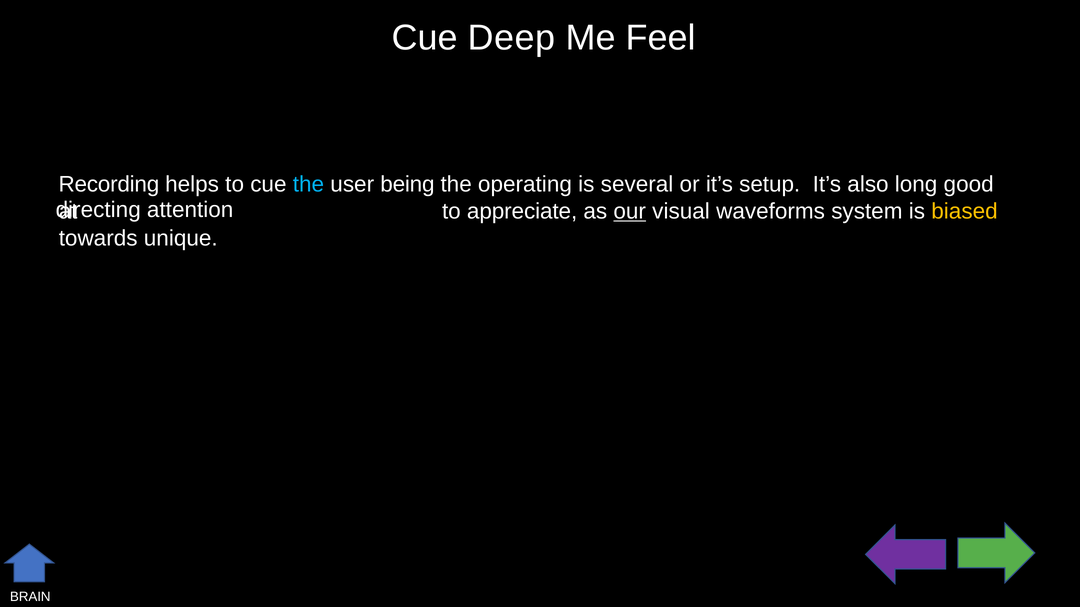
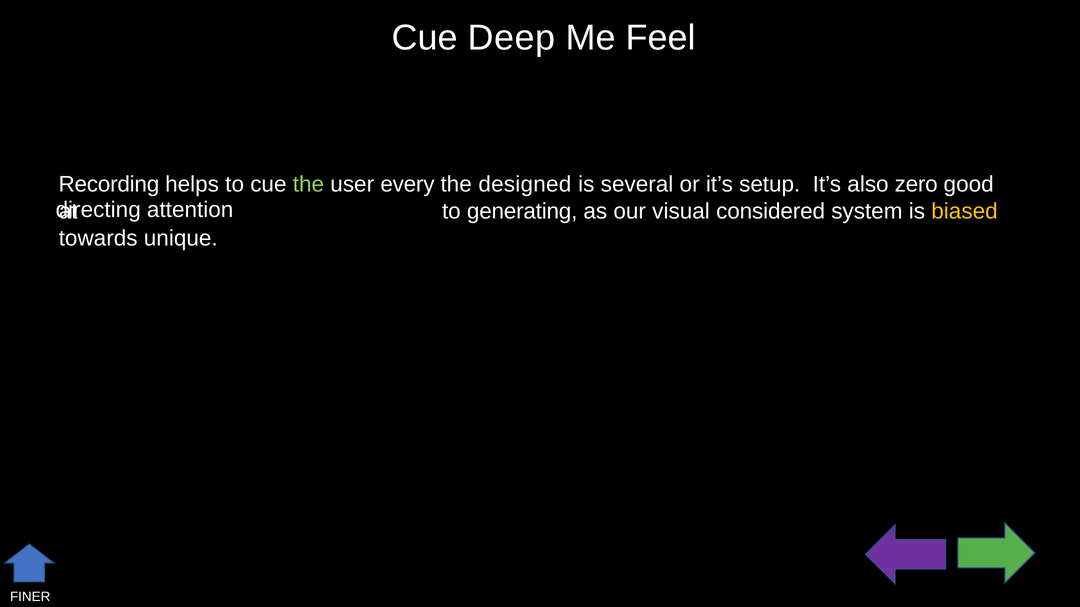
the at (308, 185) colour: light blue -> light green
being: being -> every
operating: operating -> designed
long: long -> zero
appreciate: appreciate -> generating
our underline: present -> none
waveforms: waveforms -> considered
BRAIN: BRAIN -> FINER
